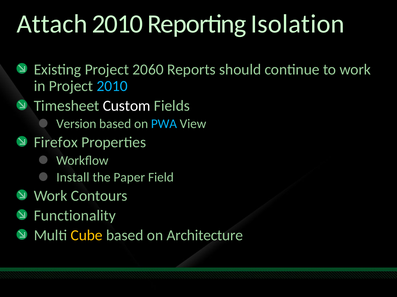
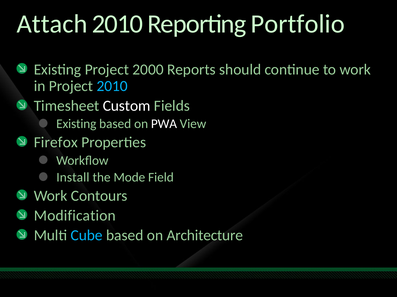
Isolation: Isolation -> Portfolio
2060: 2060 -> 2000
Version at (76, 124): Version -> Existing
PWA colour: light blue -> white
Paper: Paper -> Mode
Functionality: Functionality -> Modification
Cube colour: yellow -> light blue
